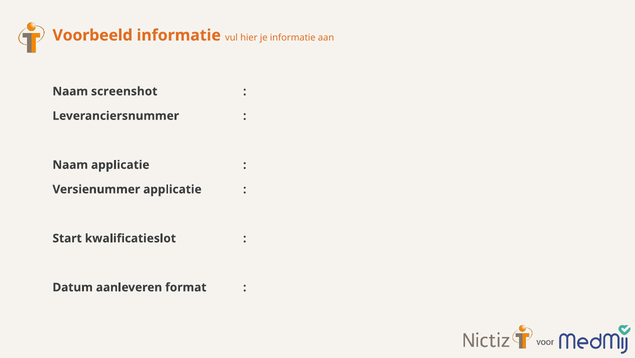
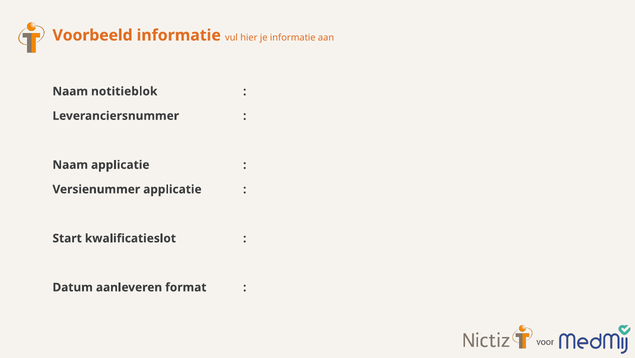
screenshot: screenshot -> notitieblok
